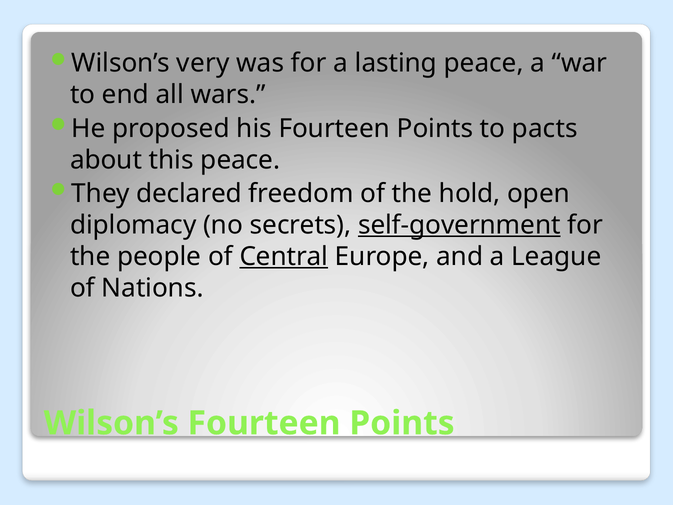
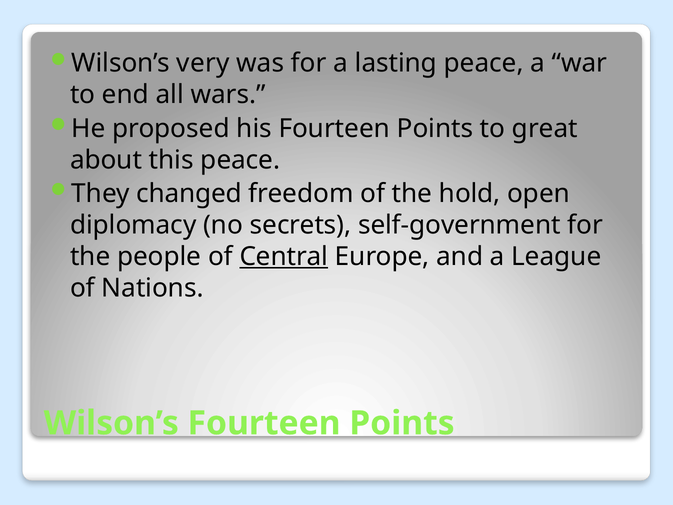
pacts: pacts -> great
declared: declared -> changed
self-government underline: present -> none
